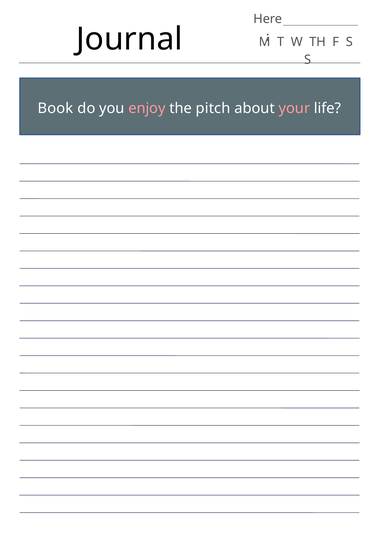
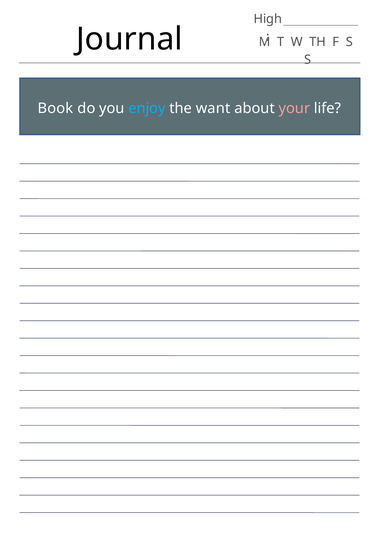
Here: Here -> High
enjoy colour: pink -> light blue
pitch: pitch -> want
